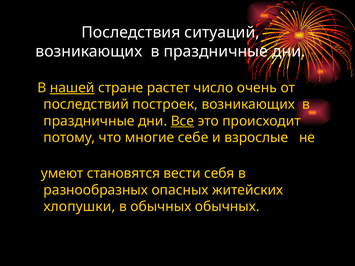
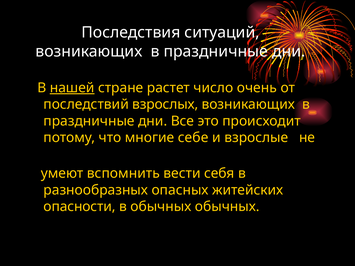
построек: построек -> взрослых
Все underline: present -> none
становятся: становятся -> вспомнить
хлопушки: хлопушки -> опасности
